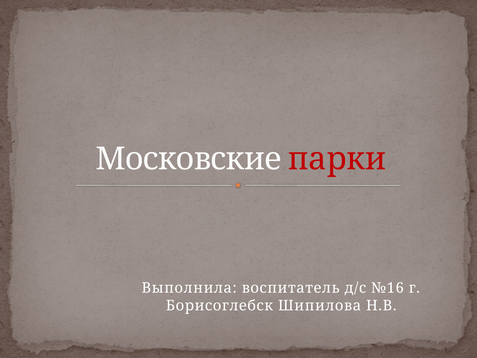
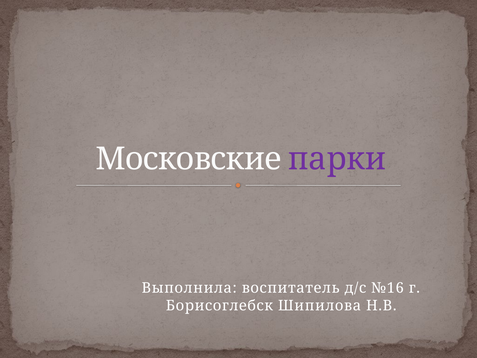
парки colour: red -> purple
